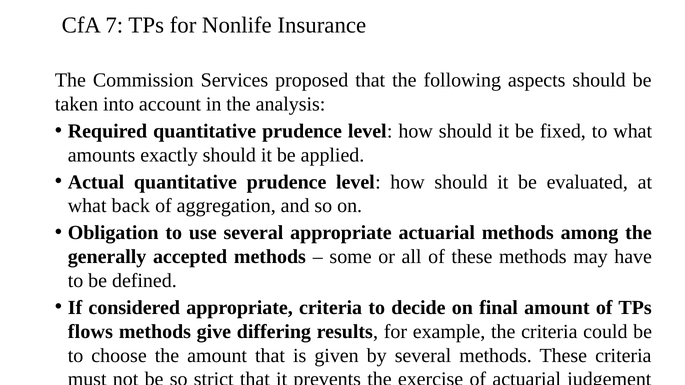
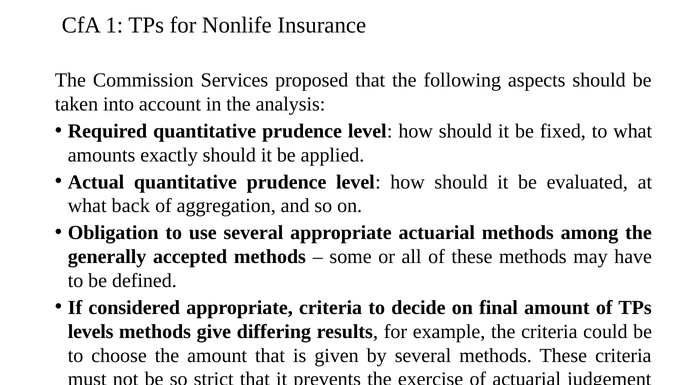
7: 7 -> 1
flows: flows -> levels
